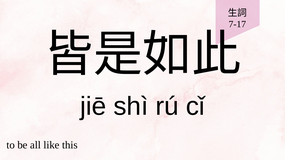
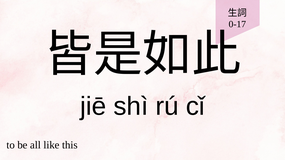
7-17: 7-17 -> 0-17
